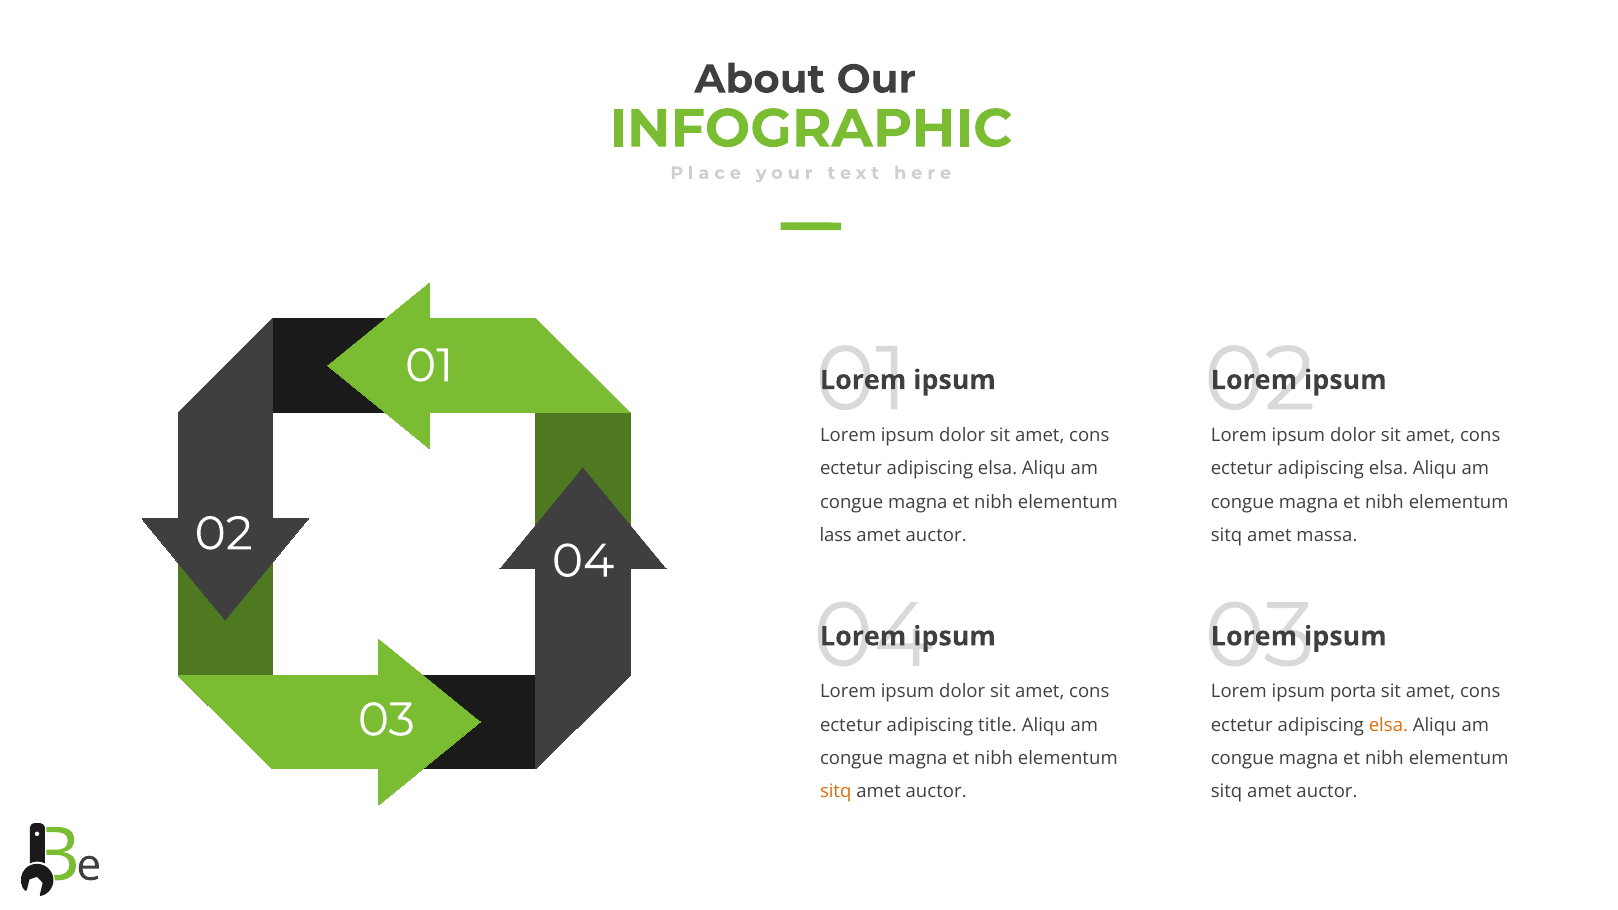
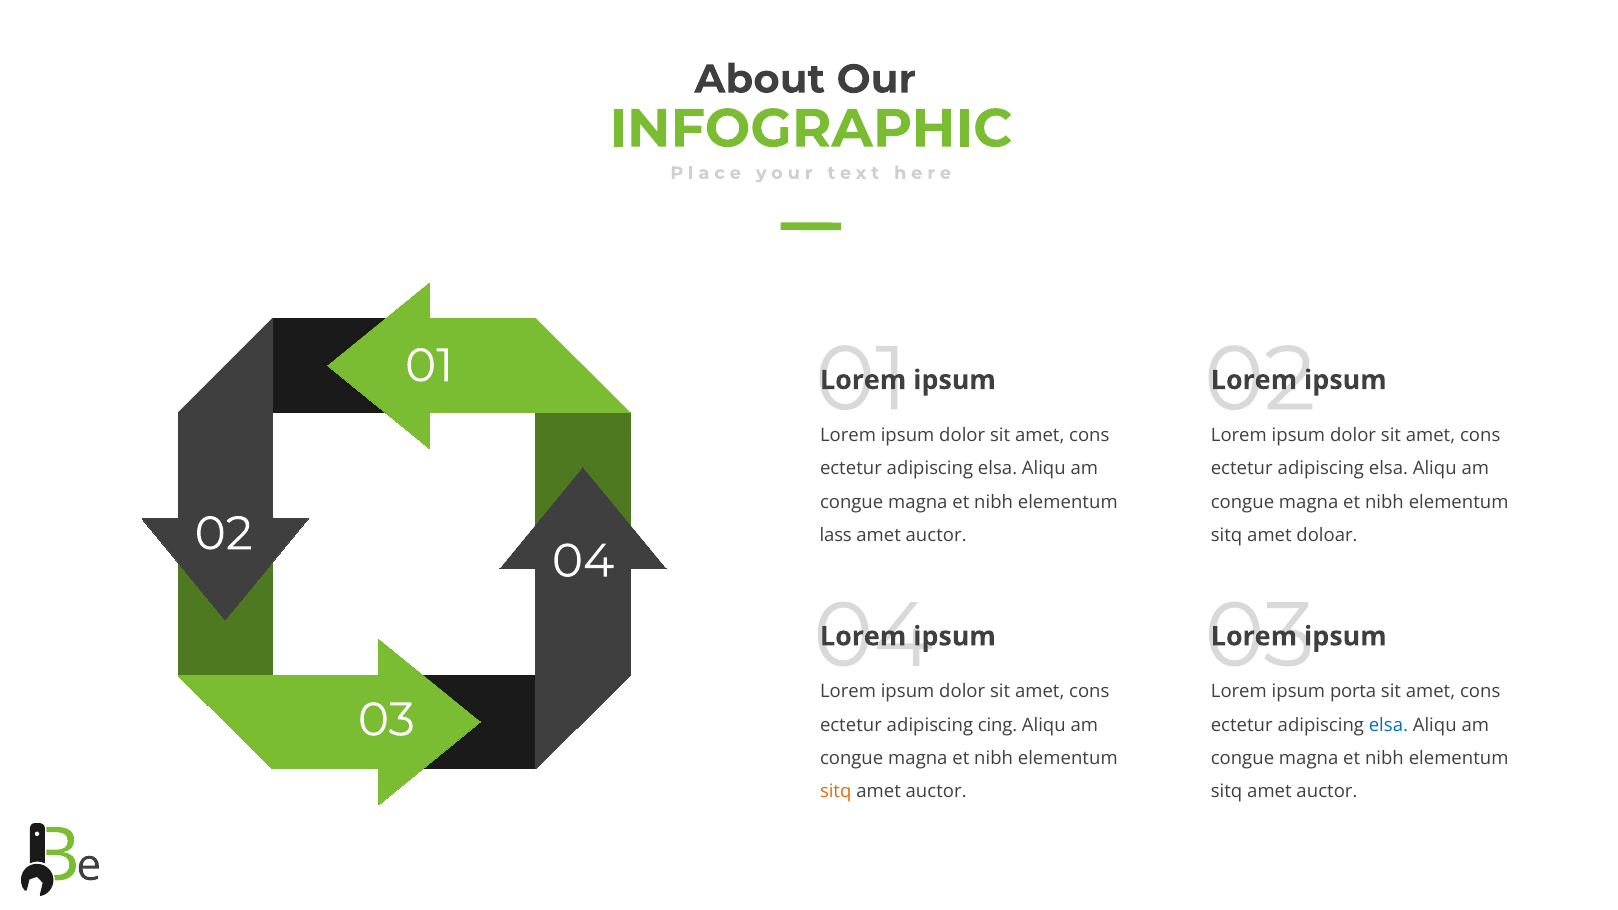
massa: massa -> doloar
title: title -> cing
elsa at (1388, 725) colour: orange -> blue
